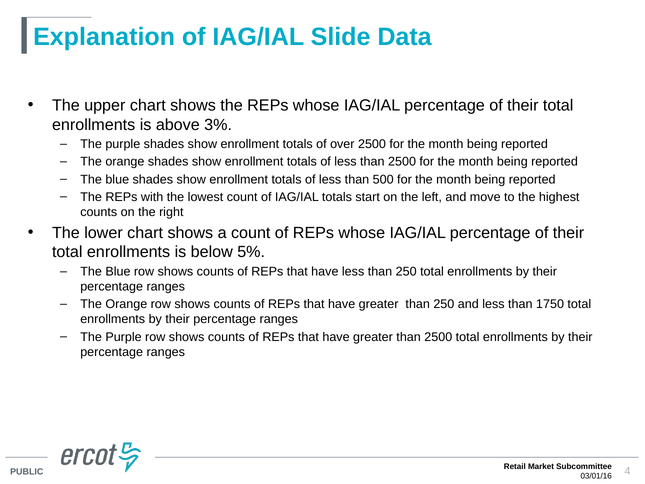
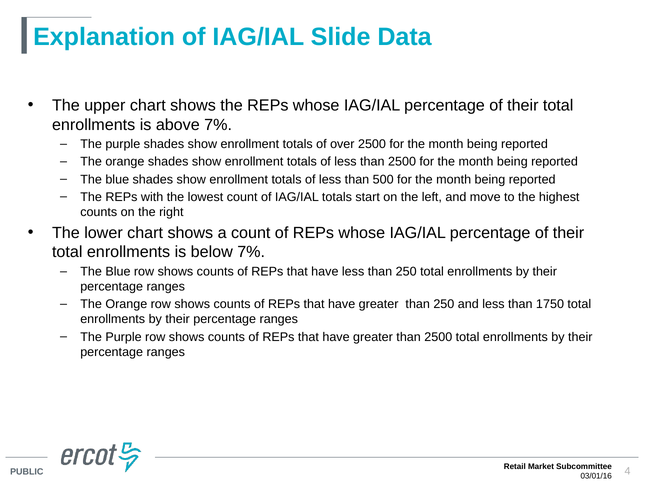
above 3%: 3% -> 7%
below 5%: 5% -> 7%
